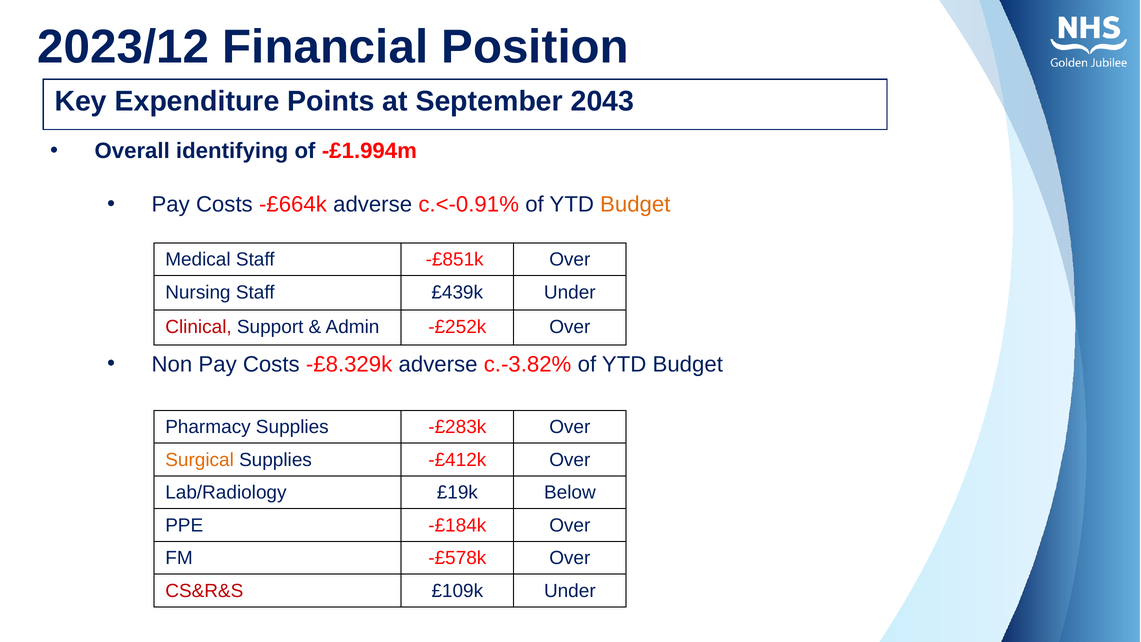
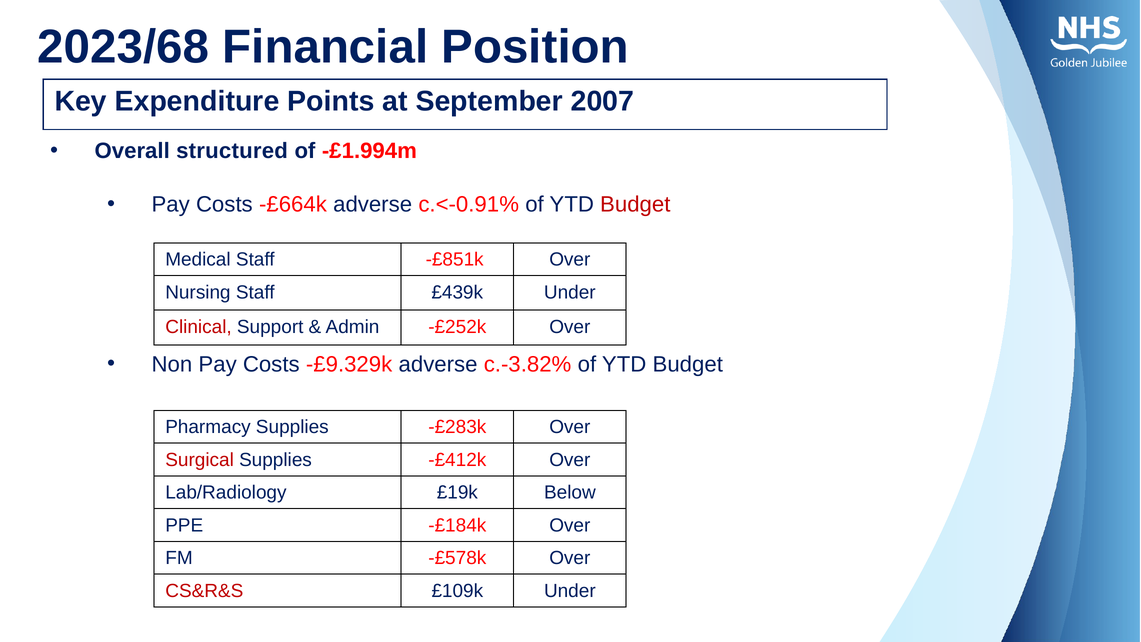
2023/12: 2023/12 -> 2023/68
2043: 2043 -> 2007
identifying: identifying -> structured
Budget at (635, 204) colour: orange -> red
-£8.329k: -£8.329k -> -£9.329k
Surgical colour: orange -> red
